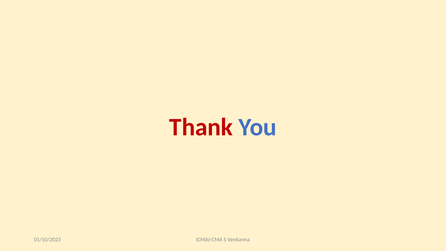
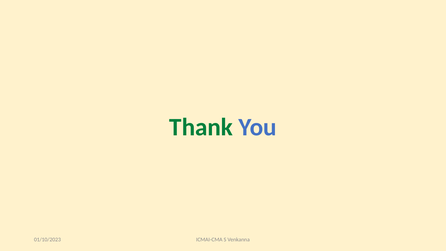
Thank colour: red -> green
